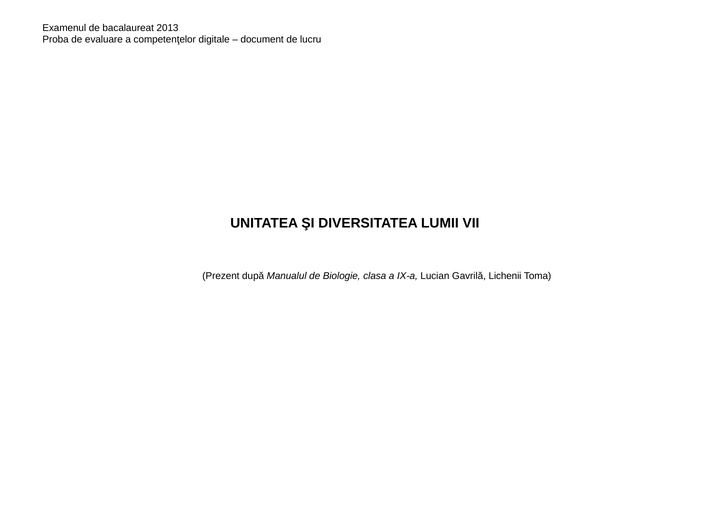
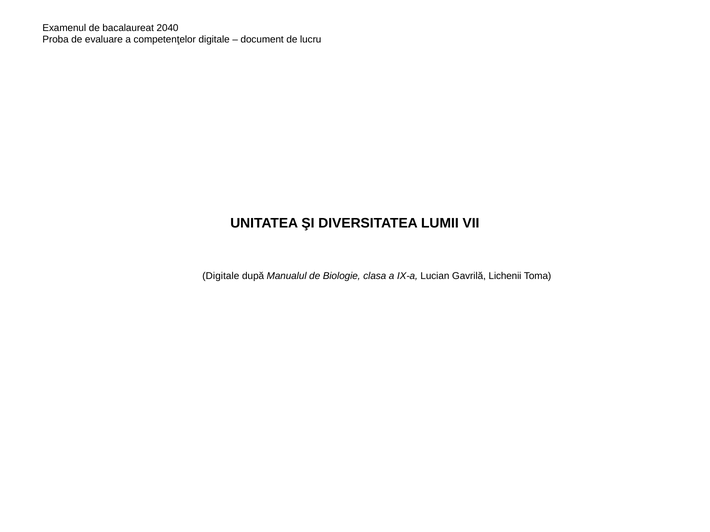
2013: 2013 -> 2040
Prezent at (221, 276): Prezent -> Digitale
